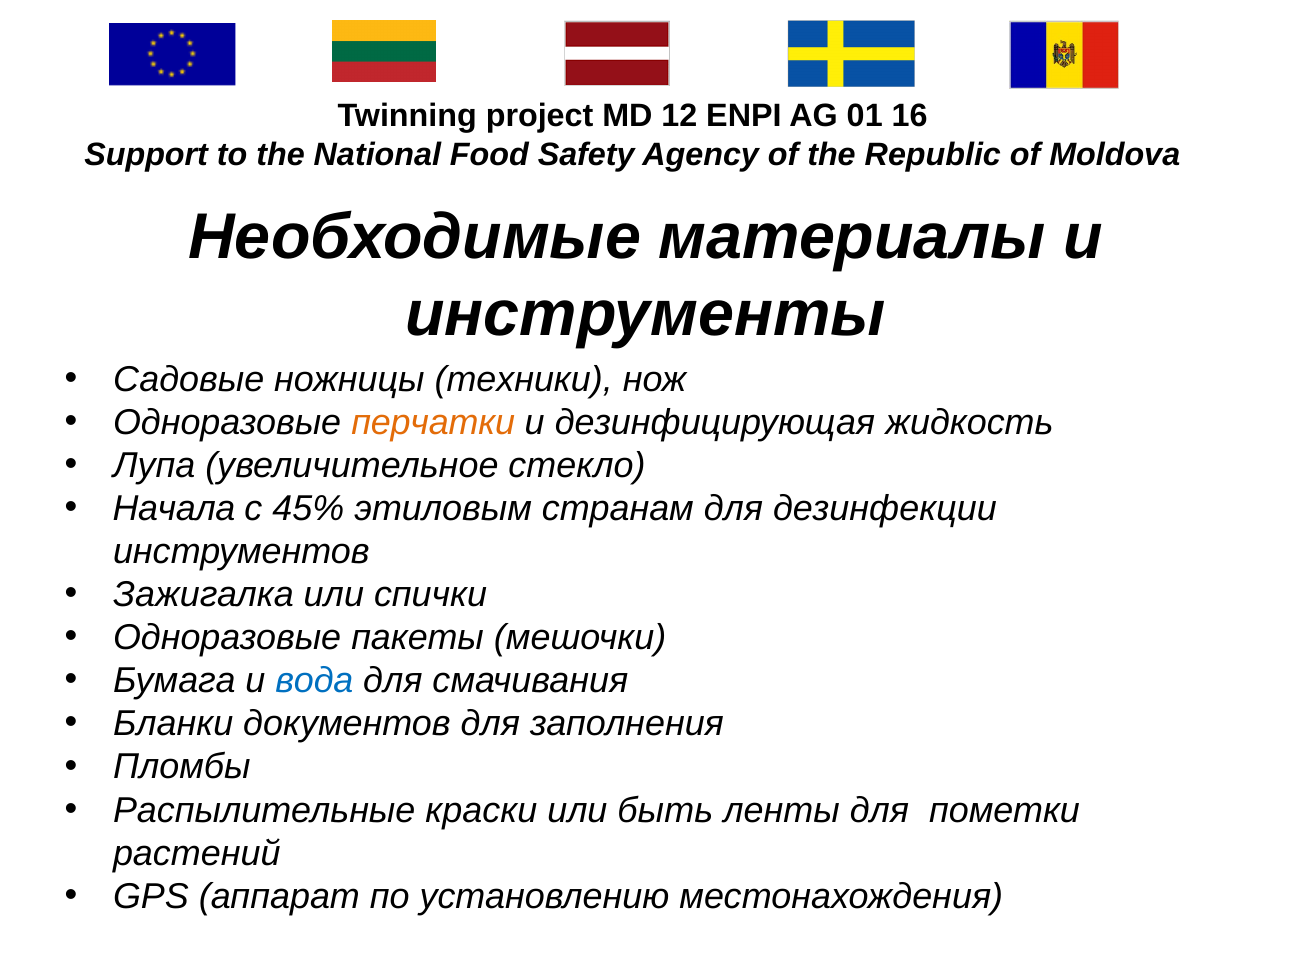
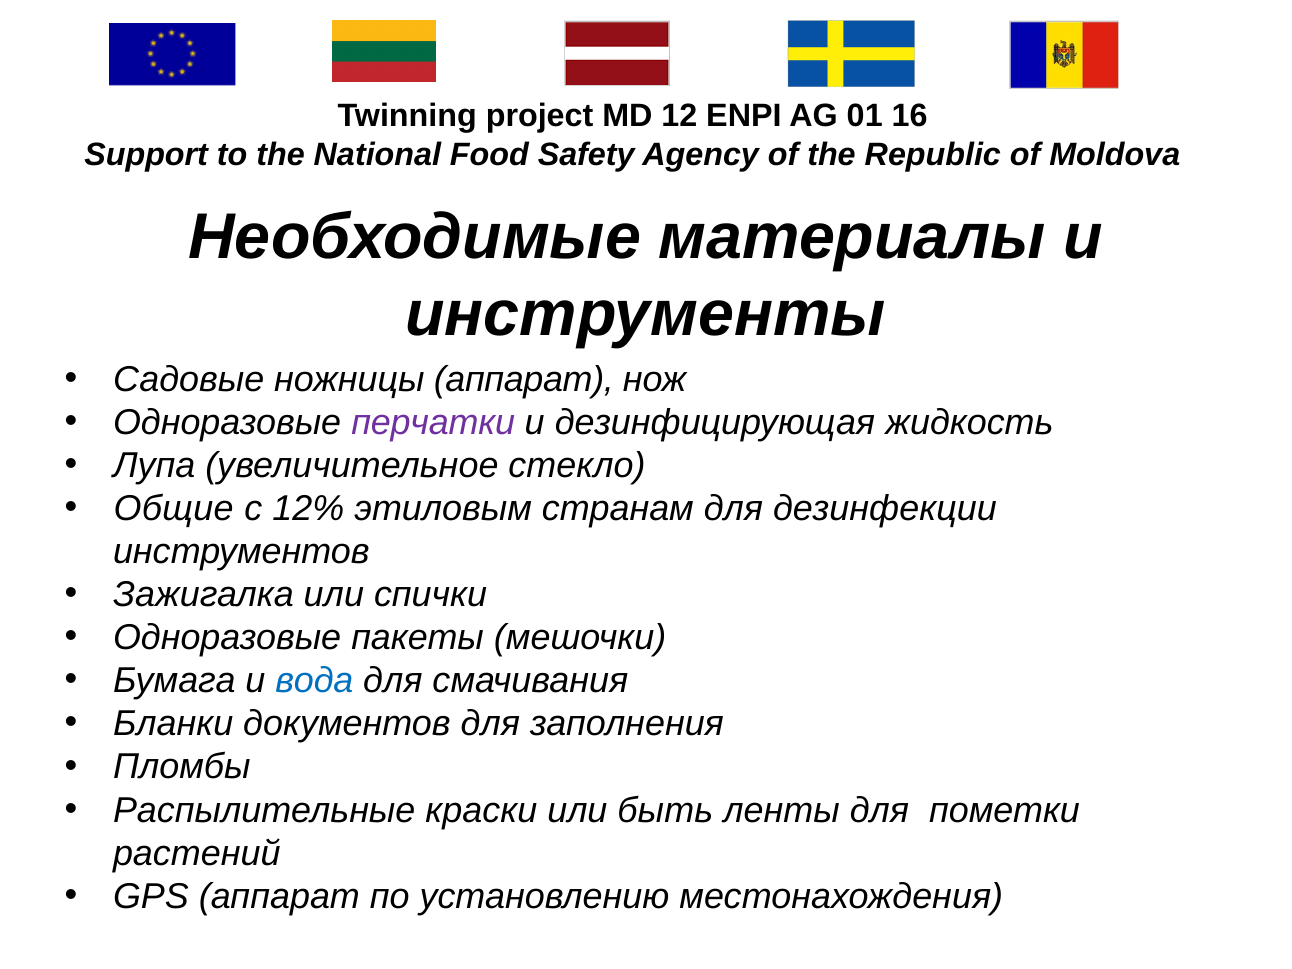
ножницы техники: техники -> аппарат
перчатки colour: orange -> purple
Начала: Начала -> Общие
45%: 45% -> 12%
